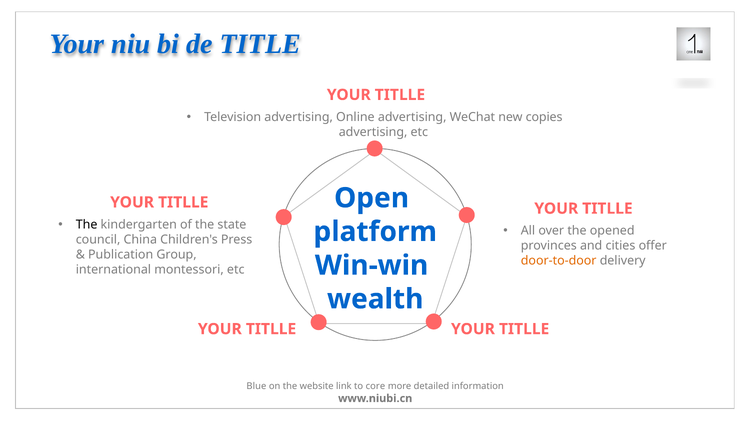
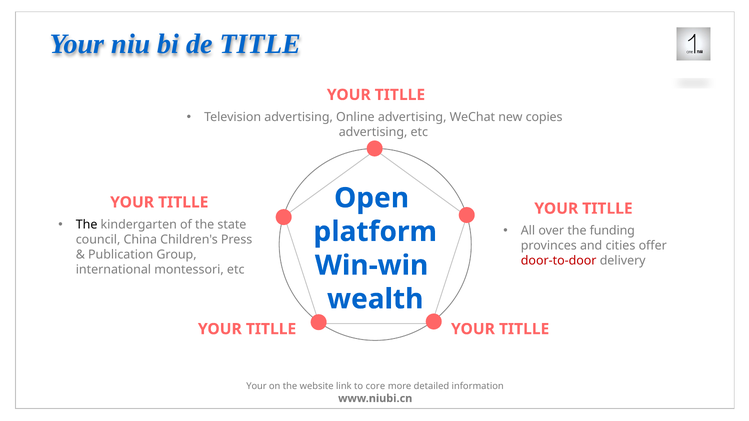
opened: opened -> funding
door-to-door colour: orange -> red
Blue at (256, 386): Blue -> Your
